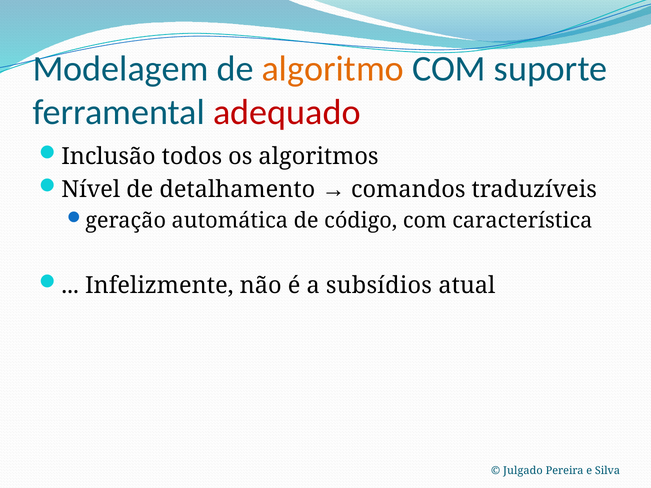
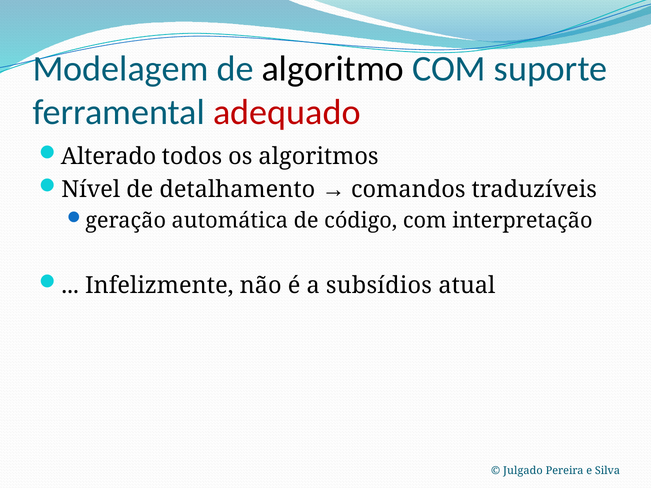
algoritmo colour: orange -> black
Inclusão: Inclusão -> Alterado
característica: característica -> interpretação
